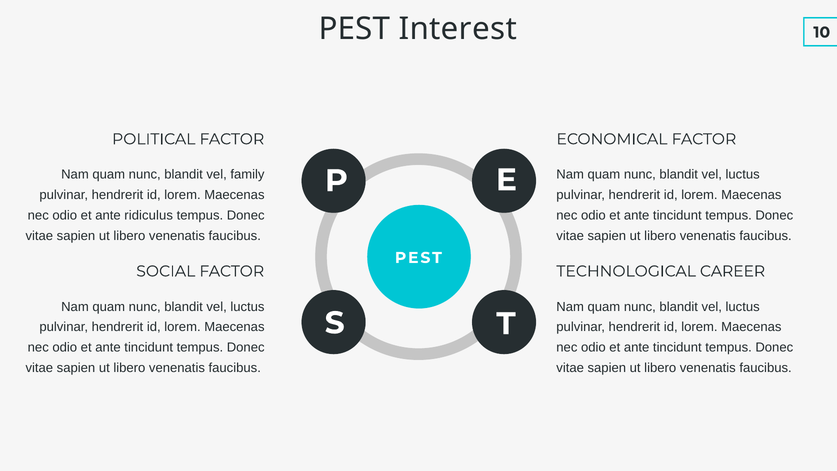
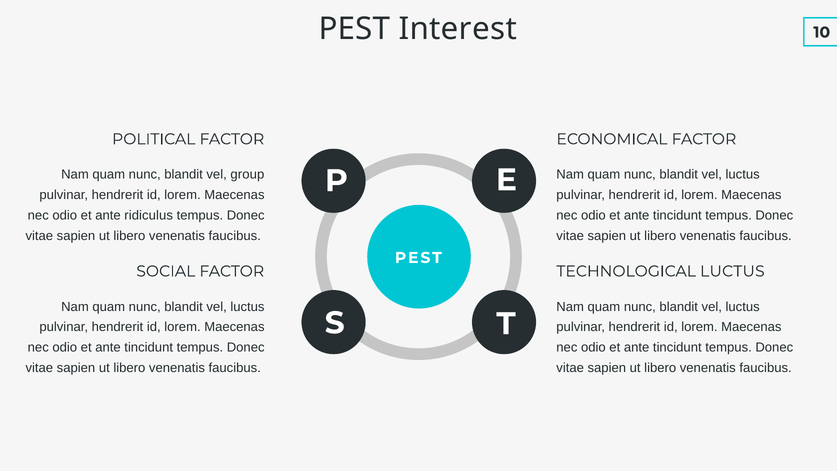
family: family -> group
TECHNOLOGICAL CAREER: CAREER -> LUCTUS
